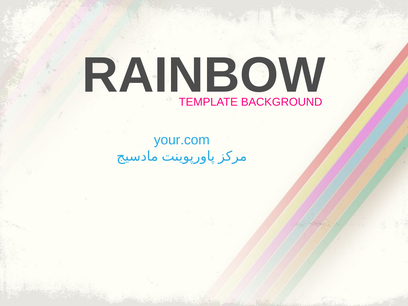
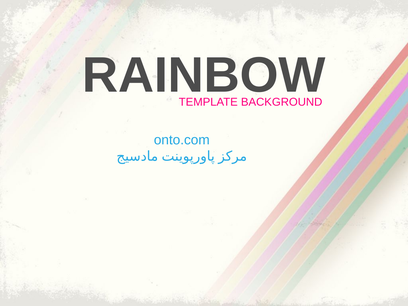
your.com: your.com -> onto.com
